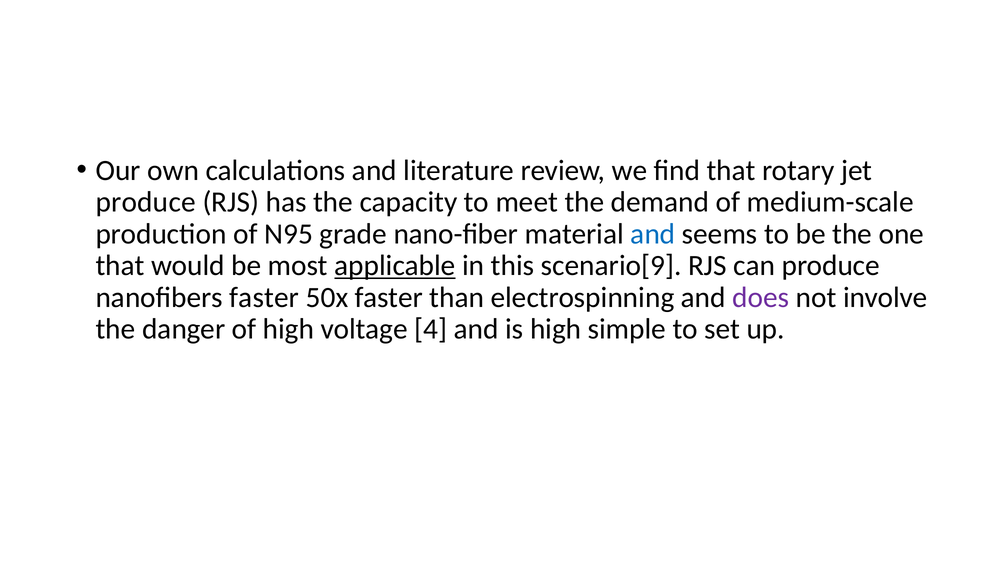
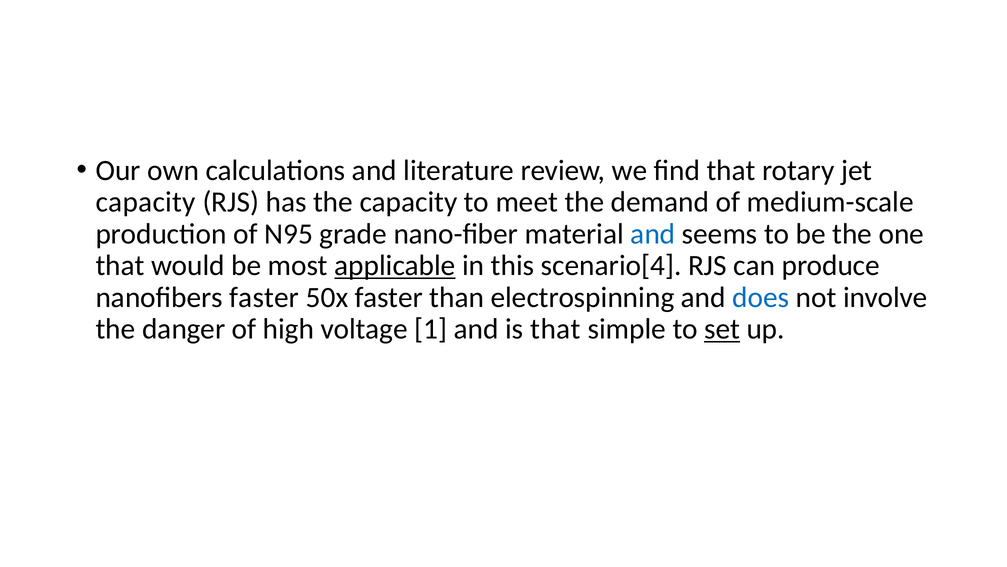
produce at (146, 202): produce -> capacity
scenario[9: scenario[9 -> scenario[4
does colour: purple -> blue
4: 4 -> 1
is high: high -> that
set underline: none -> present
